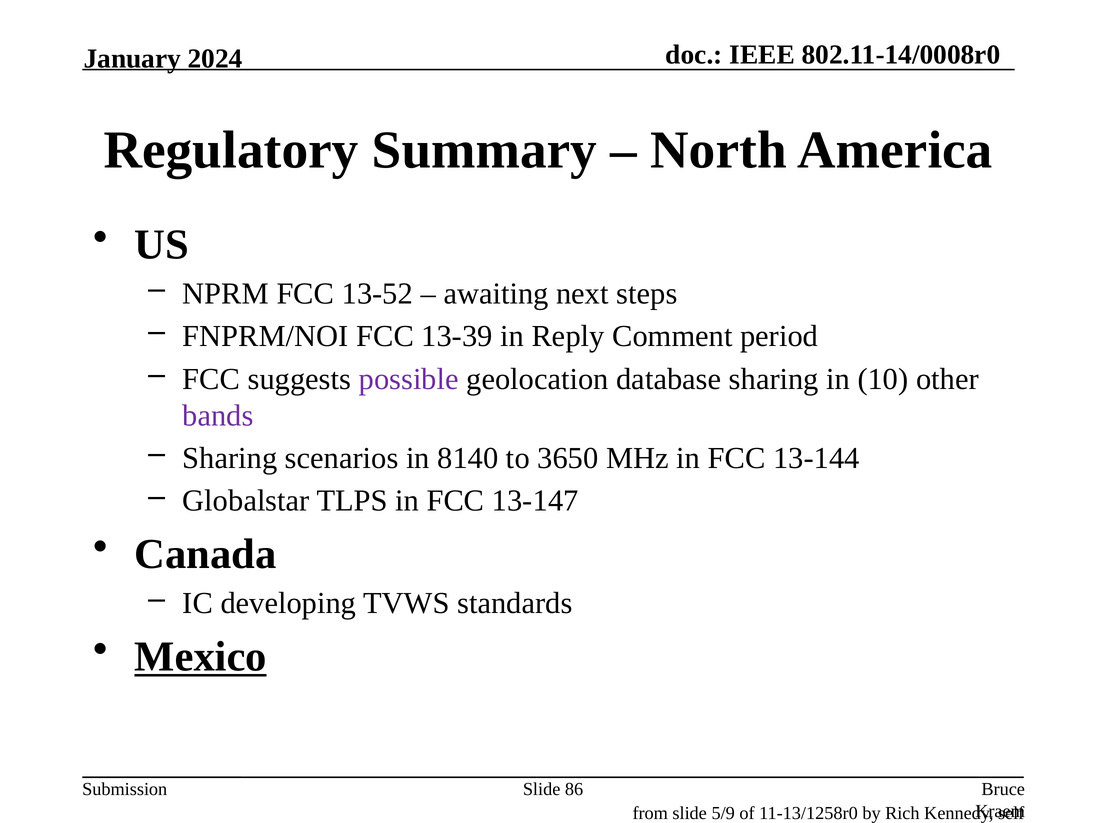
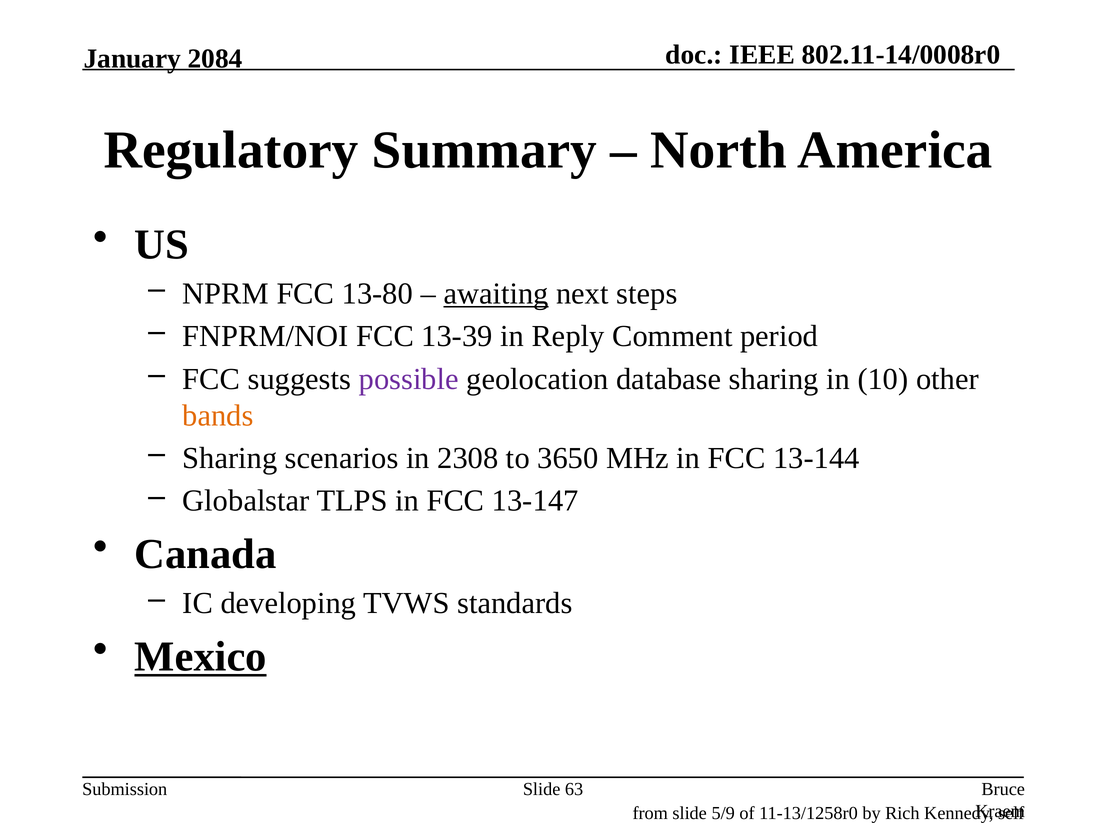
2024: 2024 -> 2084
13-52: 13-52 -> 13-80
awaiting underline: none -> present
bands colour: purple -> orange
8140: 8140 -> 2308
86: 86 -> 63
